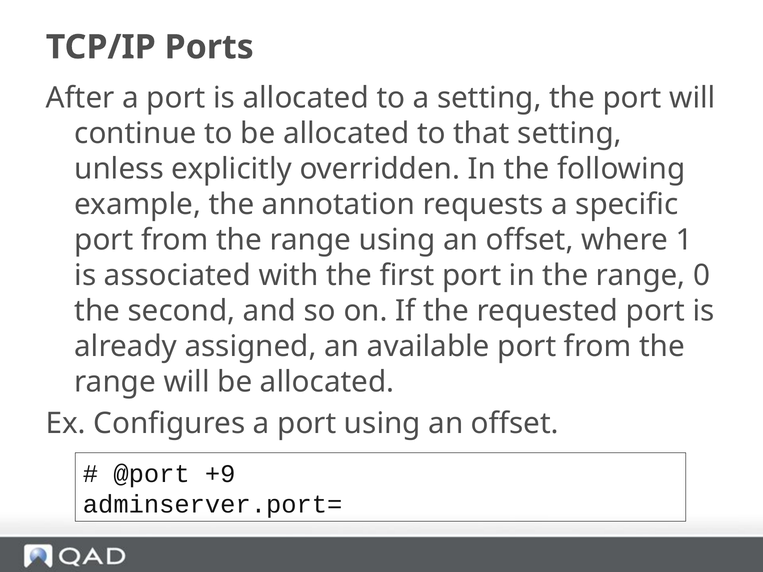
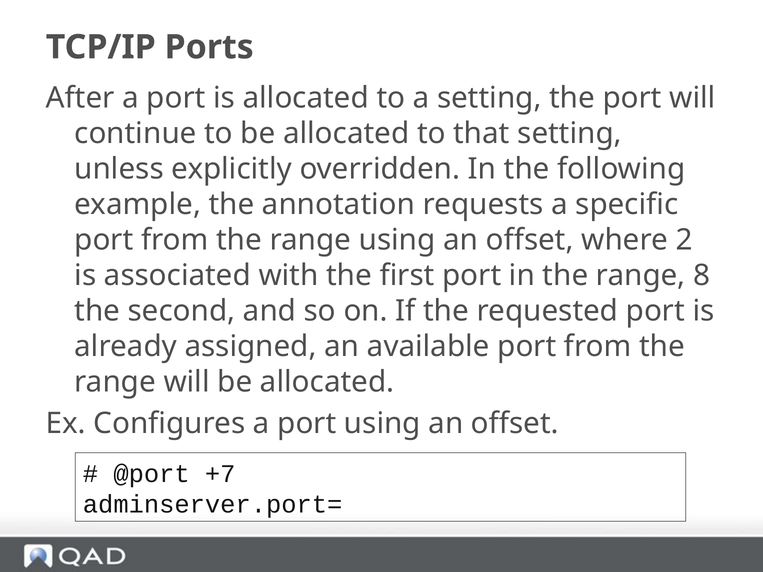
1: 1 -> 2
0: 0 -> 8
+9: +9 -> +7
